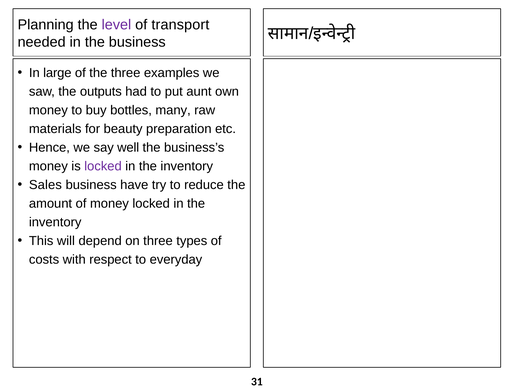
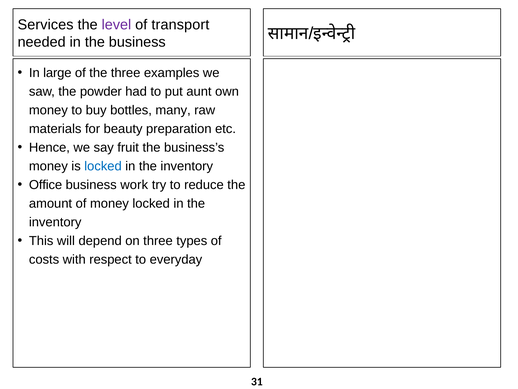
Planning: Planning -> Services
outputs: outputs -> powder
well: well -> fruit
locked at (103, 166) colour: purple -> blue
Sales: Sales -> Office
have: have -> work
